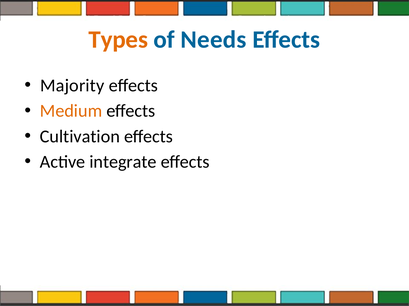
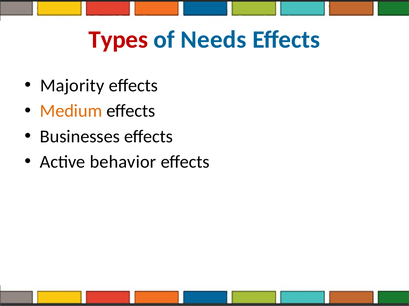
Types colour: orange -> red
Cultivation: Cultivation -> Businesses
integrate: integrate -> behavior
